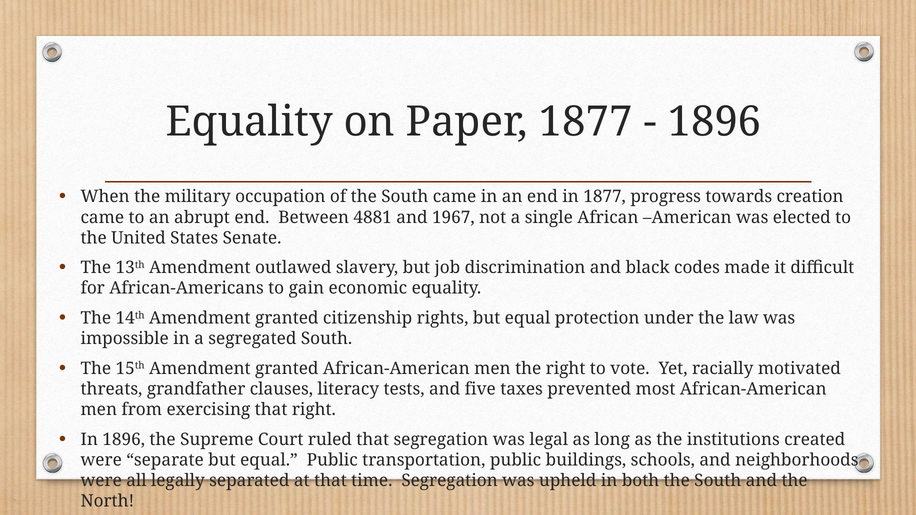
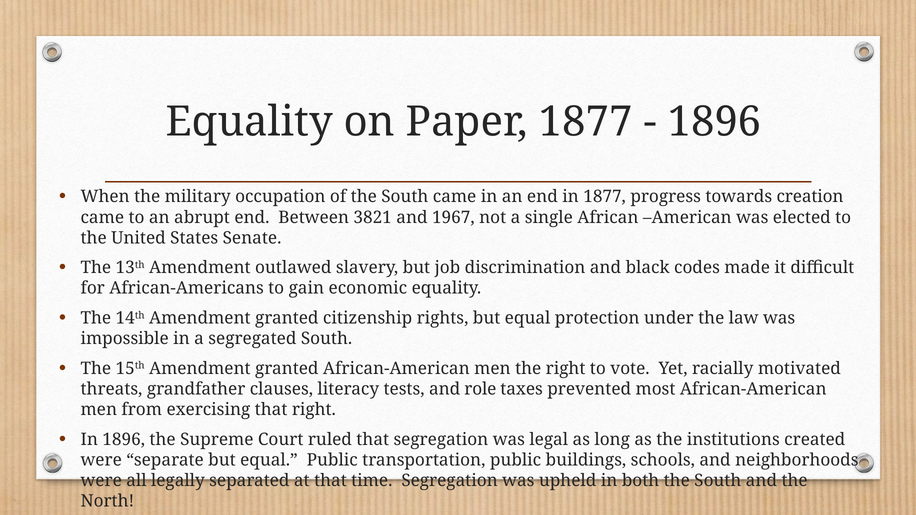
4881: 4881 -> 3821
five: five -> role
